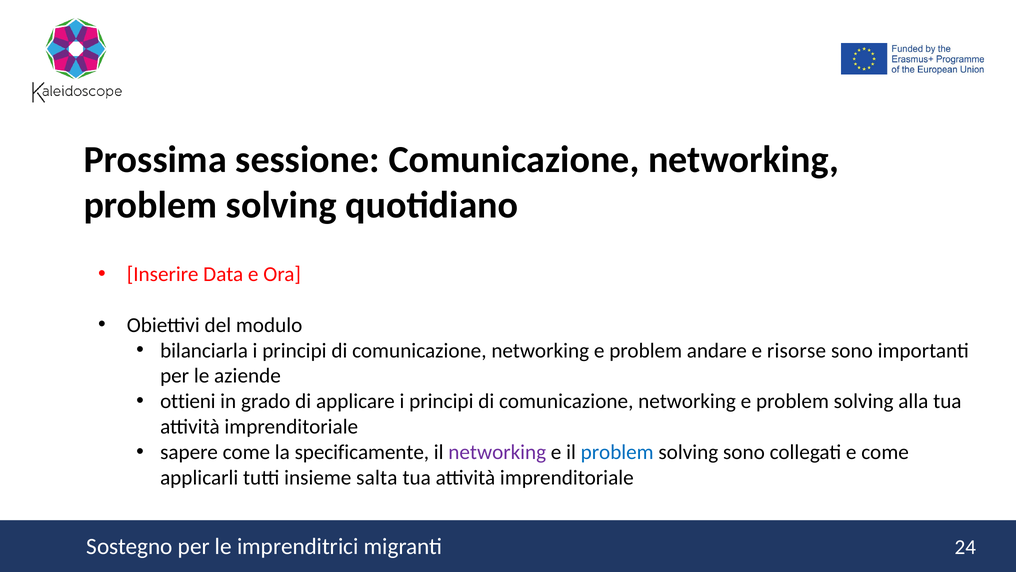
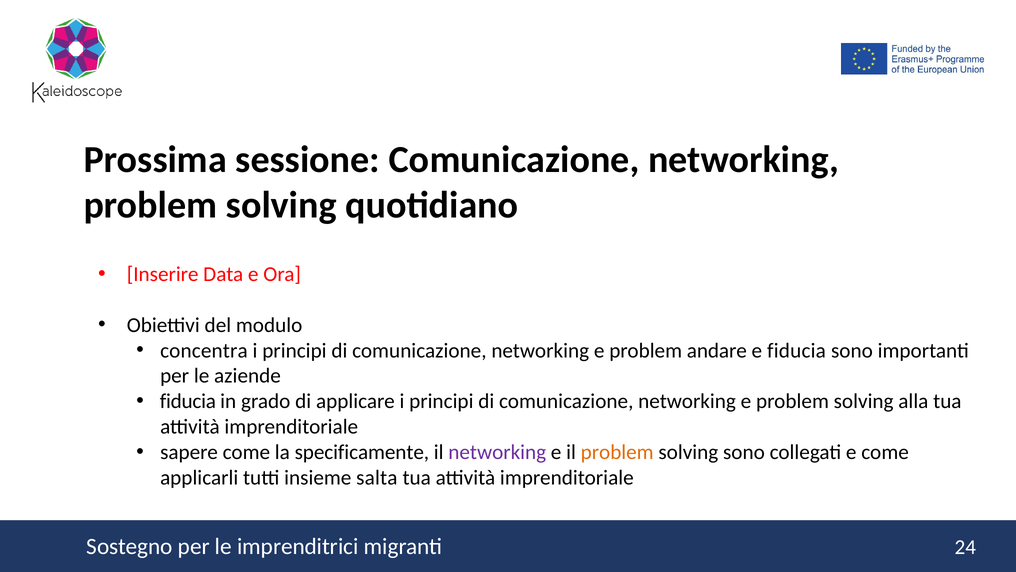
bilanciarla: bilanciarla -> concentra
e risorse: risorse -> fiducia
ottieni at (188, 401): ottieni -> fiducia
problem at (617, 452) colour: blue -> orange
